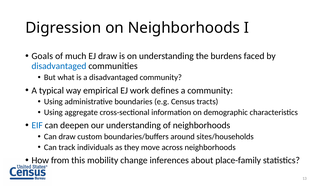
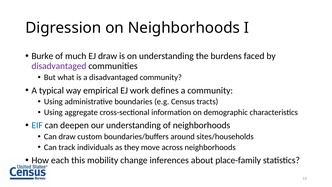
Goals: Goals -> Burke
disadvantaged at (59, 66) colour: blue -> purple
from: from -> each
